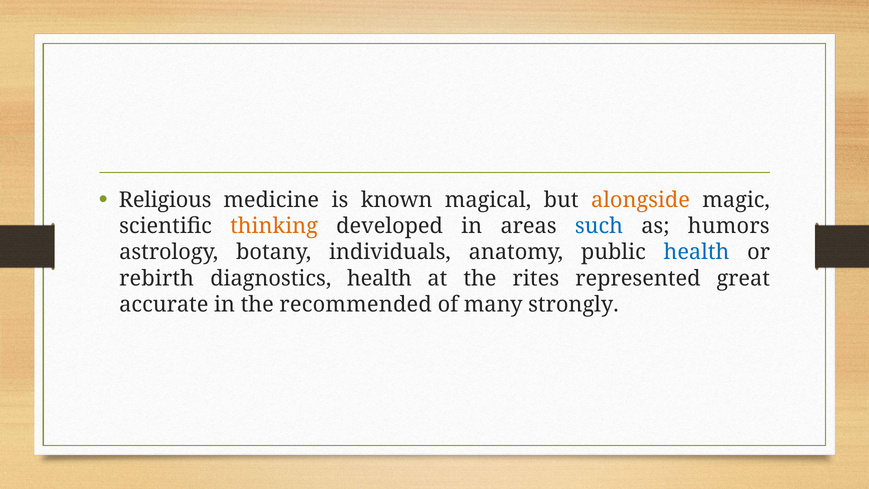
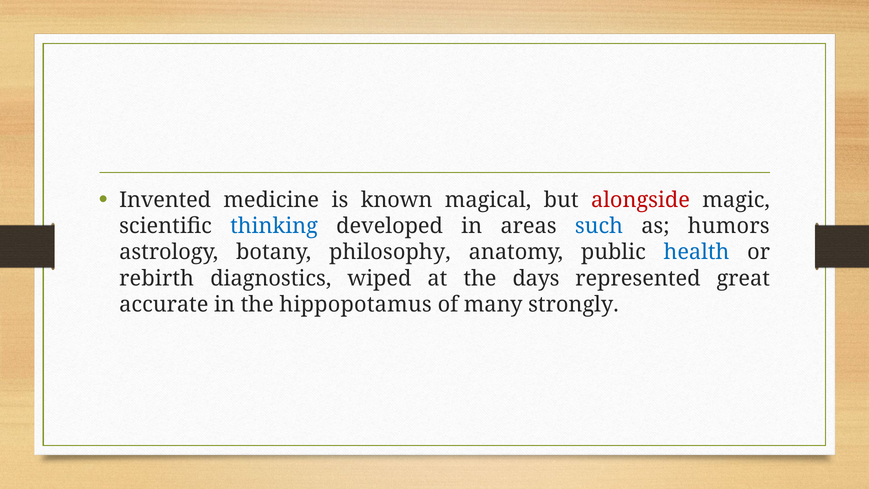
Religious: Religious -> Invented
alongside colour: orange -> red
thinking colour: orange -> blue
individuals: individuals -> philosophy
diagnostics health: health -> wiped
rites: rites -> days
recommended: recommended -> hippopotamus
